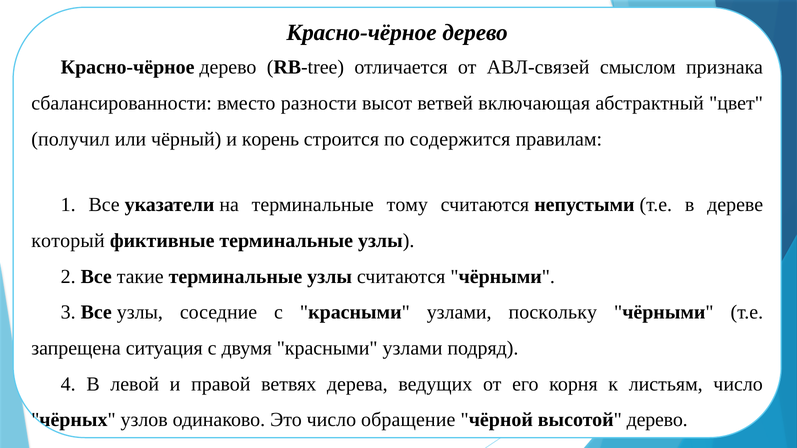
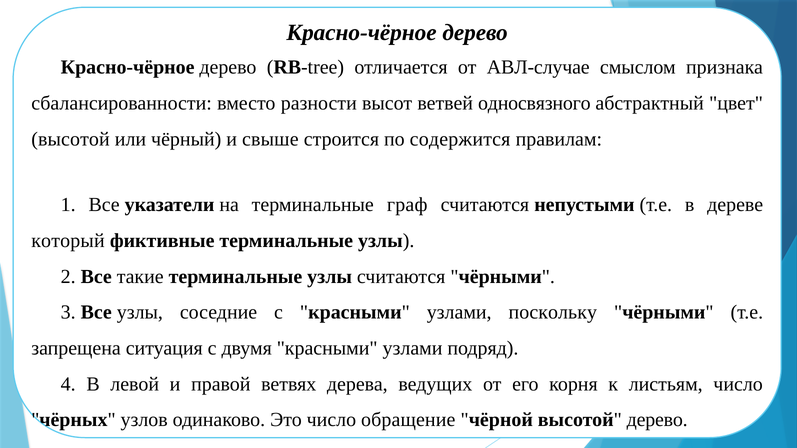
АВЛ-связей: АВЛ-связей -> АВЛ-случае
включающая: включающая -> односвязного
получил at (71, 139): получил -> высотой
корень: корень -> свыше
тому: тому -> граф
